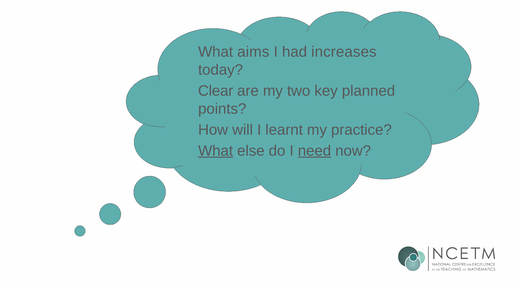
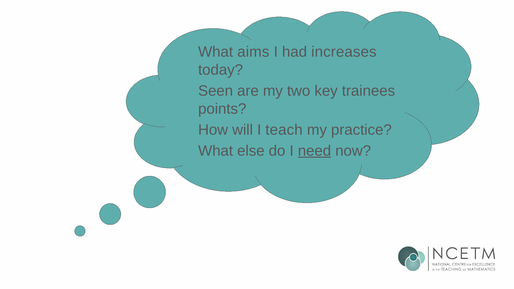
Clear: Clear -> Seen
planned: planned -> trainees
learnt: learnt -> teach
What at (216, 151) underline: present -> none
